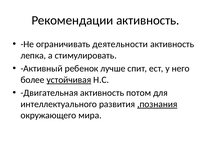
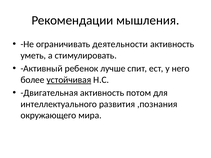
Рекомендации активность: активность -> мышления
лепка: лепка -> уметь
,познания underline: present -> none
